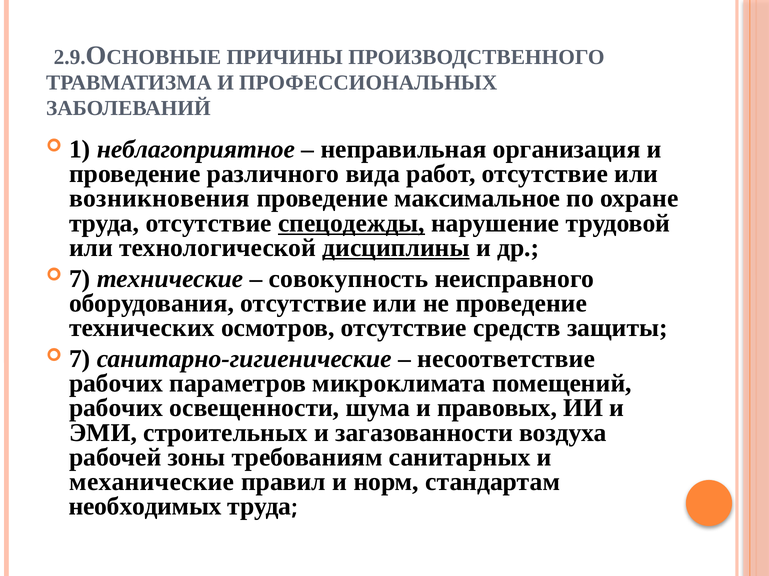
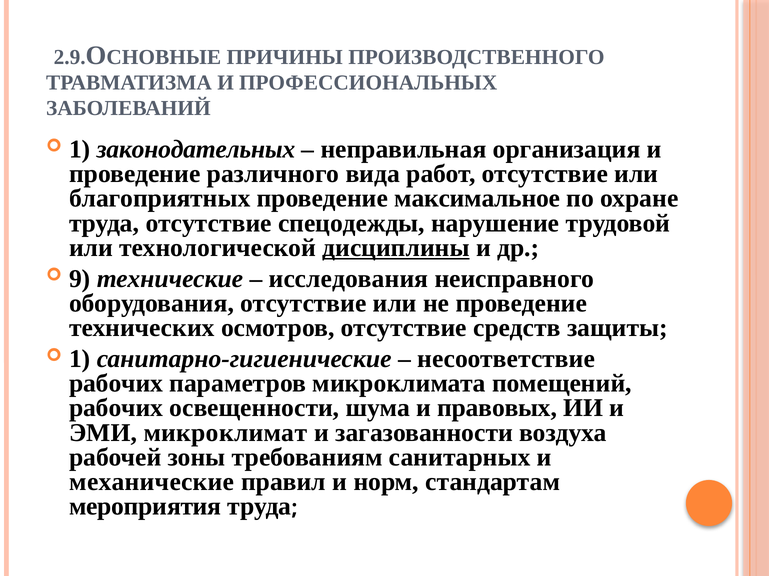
неблагоприятное: неблагоприятное -> законодательных
возникновения: возникновения -> благоприятных
спецодежды underline: present -> none
7 at (80, 279): 7 -> 9
совокупность: совокупность -> исследования
7 at (80, 359): 7 -> 1
строительных: строительных -> микроклимат
необходимых: необходимых -> мероприятия
